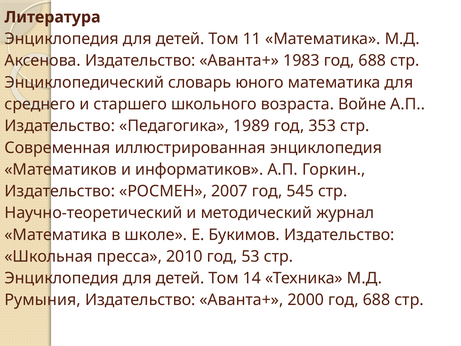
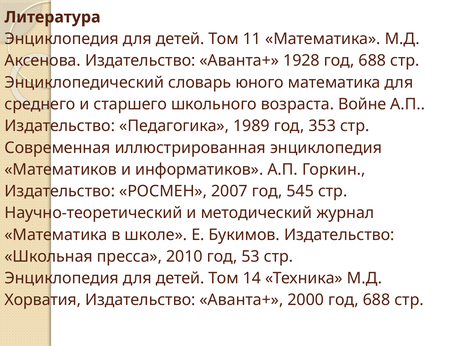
1983: 1983 -> 1928
Румыния: Румыния -> Хорватия
